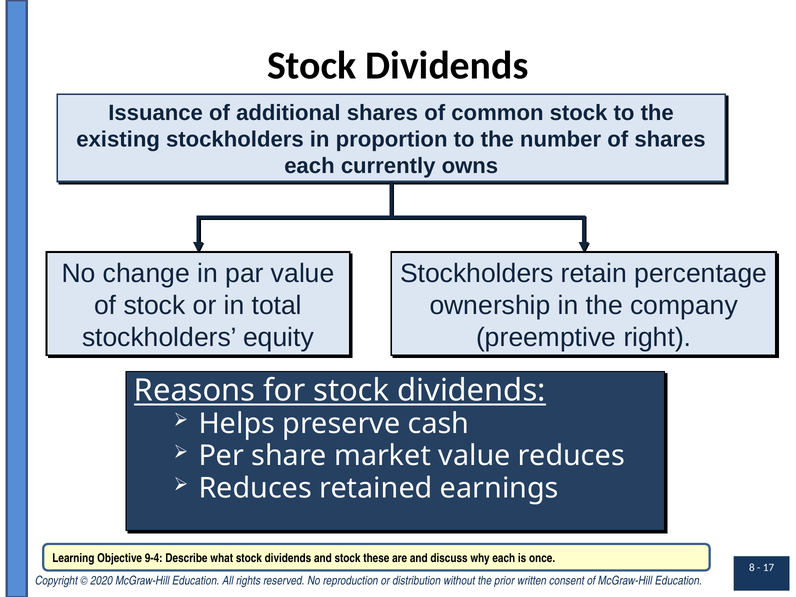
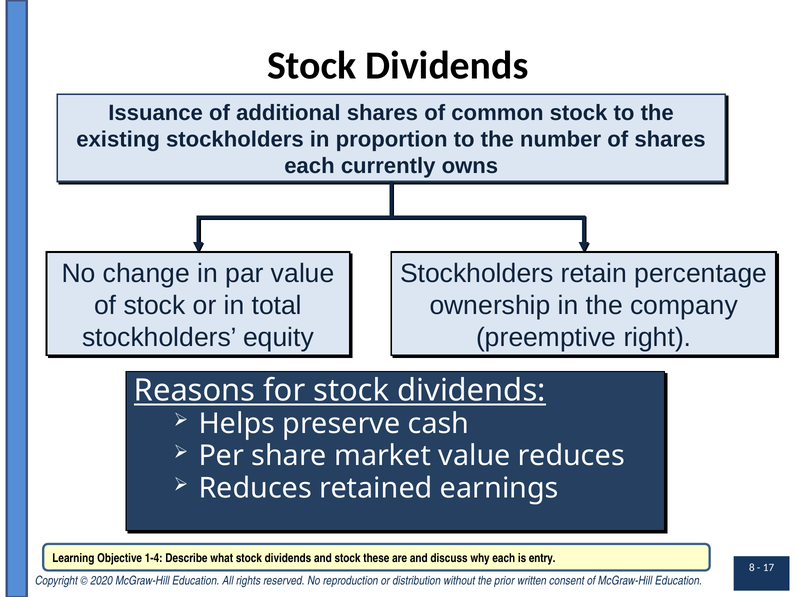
9-4: 9-4 -> 1-4
once: once -> entry
